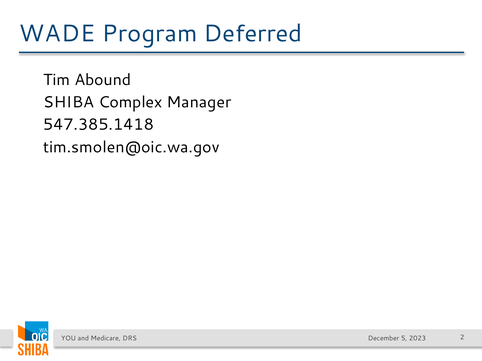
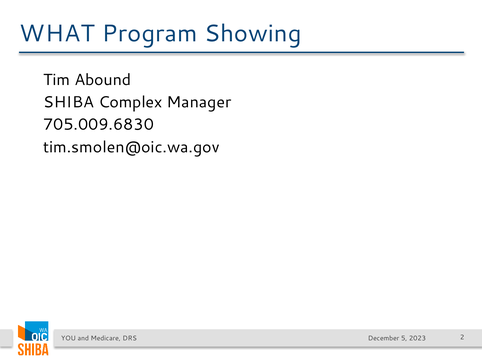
WADE: WADE -> WHAT
Deferred: Deferred -> Showing
547.385.1418: 547.385.1418 -> 705.009.6830
